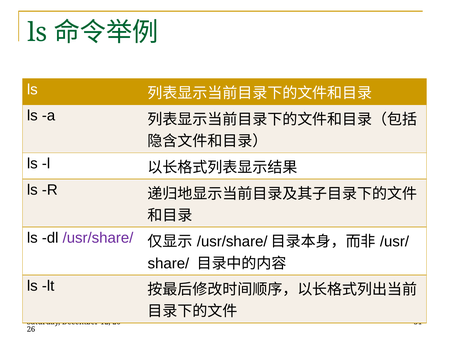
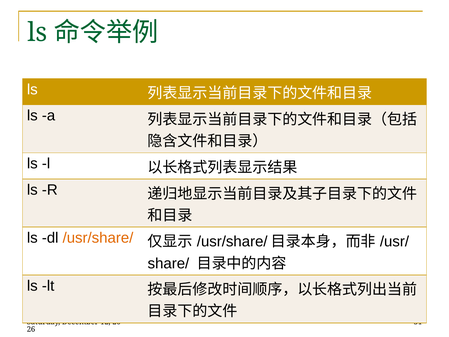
/usr/share/ colour: purple -> orange
